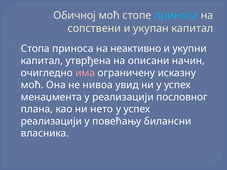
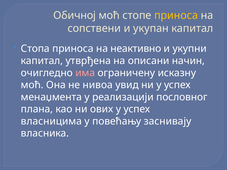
приноса at (176, 15) colour: light blue -> yellow
нето: нето -> ових
реализацији at (51, 121): реализацији -> власницима
билансни: билансни -> заснивају
